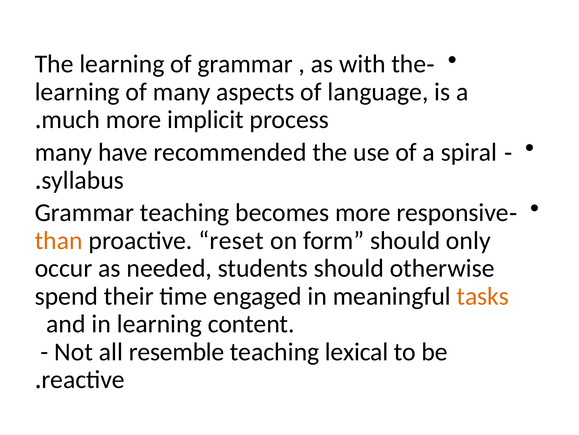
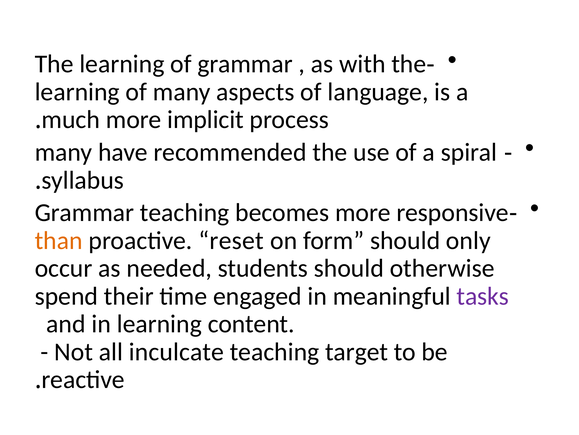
tasks colour: orange -> purple
resemble: resemble -> inculcate
lexical: lexical -> target
